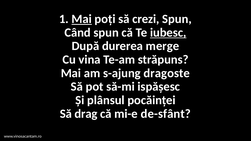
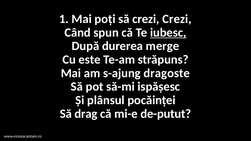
Mai at (82, 19) underline: present -> none
crezi Spun: Spun -> Crezi
vina: vina -> este
de-sfânt: de-sfânt -> de-putut
